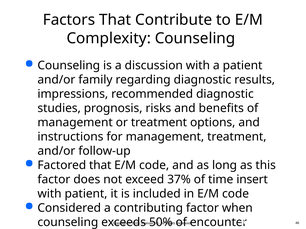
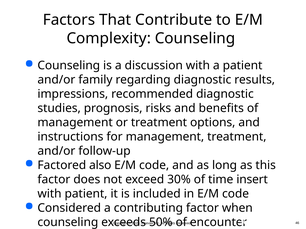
Factored that: that -> also
37%: 37% -> 30%
